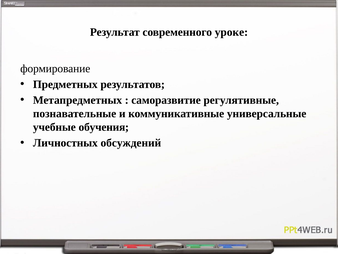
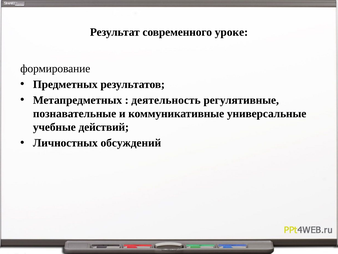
саморазвитие: саморазвитие -> деятельность
обучения: обучения -> действий
